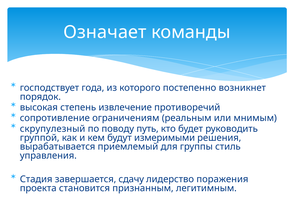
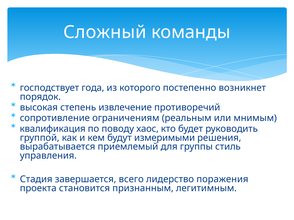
Означает: Означает -> Сложный
скрупулезный: скрупулезный -> квалификация
путь: путь -> хаос
сдачу: сдачу -> всего
